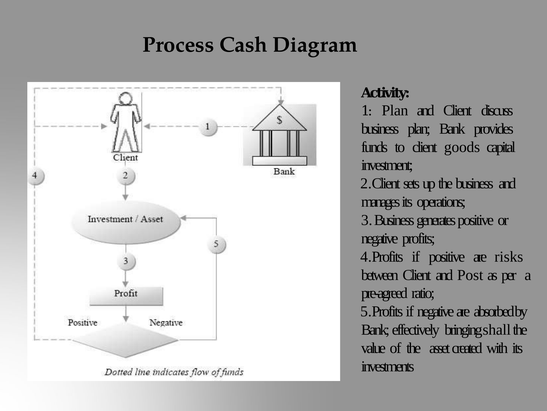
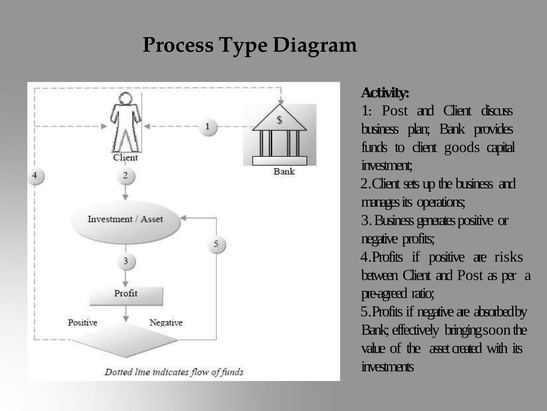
Cash: Cash -> Type
1 Plan: Plan -> Post
shall: shall -> soon
